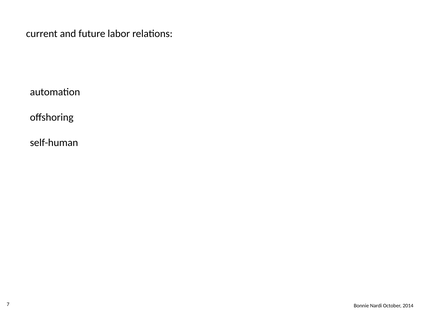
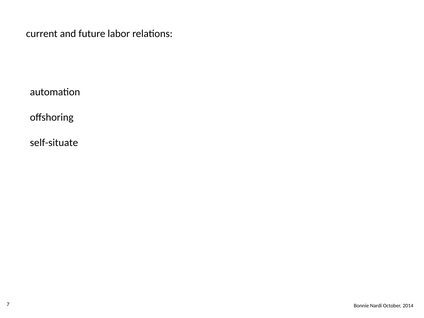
self-human: self-human -> self-situate
